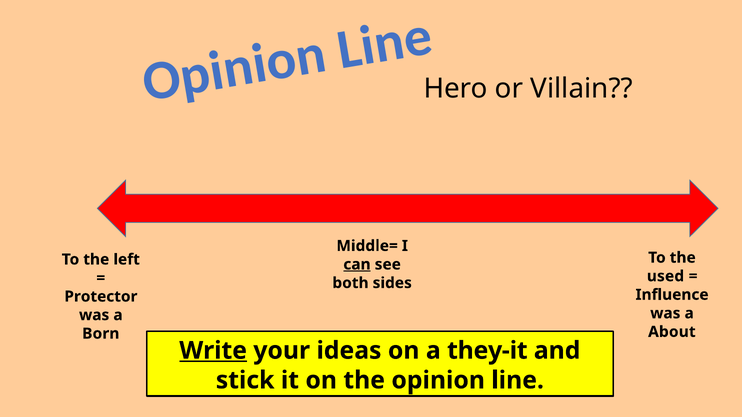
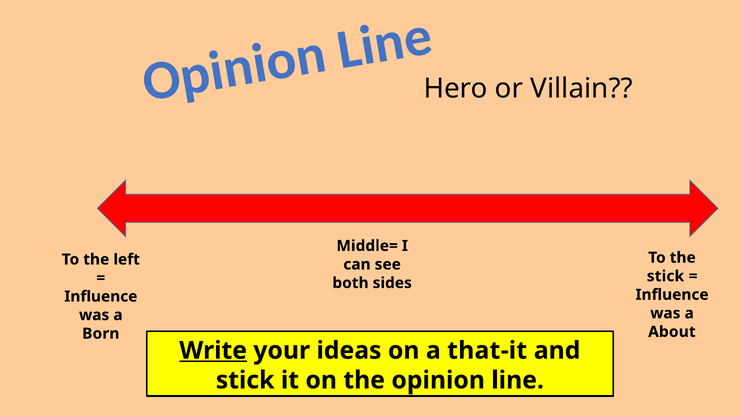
can underline: present -> none
used at (665, 276): used -> stick
Protector at (101, 297): Protector -> Influence
they-it: they-it -> that-it
